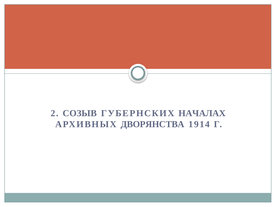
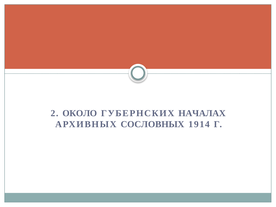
СОЗЫВ: СОЗЫВ -> ОКОЛО
ДВОРЯНСТВА: ДВОРЯНСТВА -> СОСЛОВНЫХ
